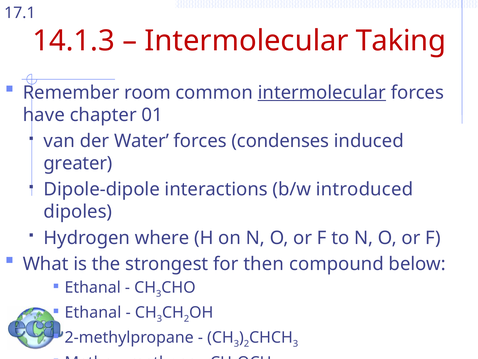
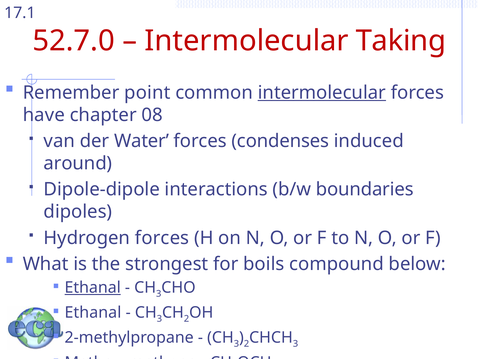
14.1.3: 14.1.3 -> 52.7.0
room: room -> point
01: 01 -> 08
greater: greater -> around
introduced: introduced -> boundaries
Hydrogen where: where -> forces
then: then -> boils
Ethanal at (93, 287) underline: none -> present
